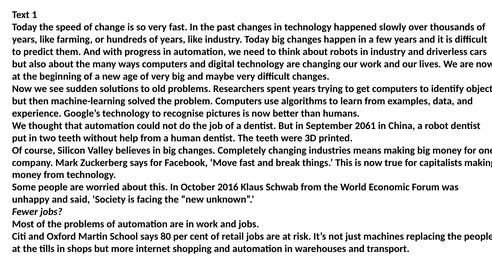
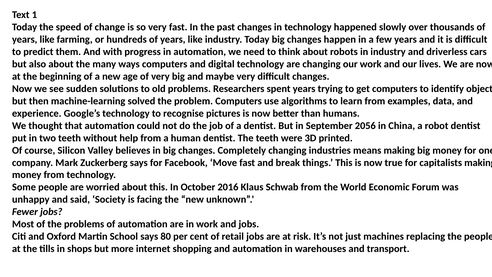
2061: 2061 -> 2056
